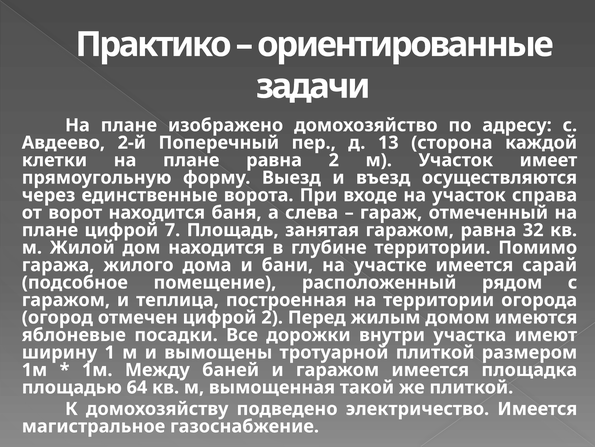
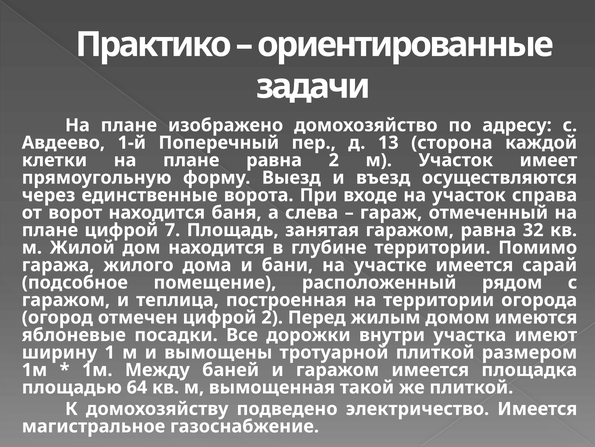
2-й: 2-й -> 1-й
